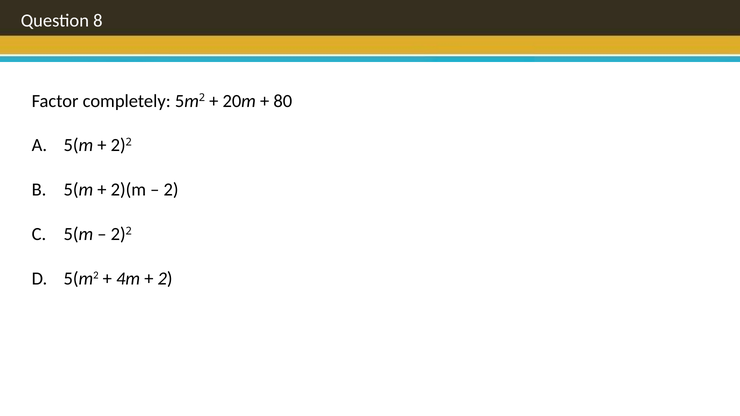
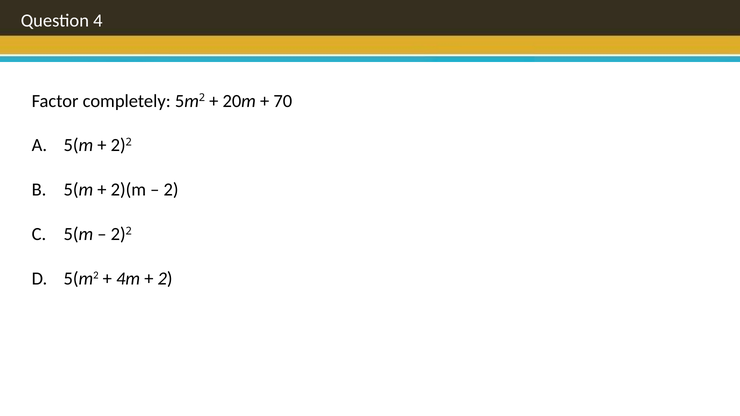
8: 8 -> 4
80: 80 -> 70
